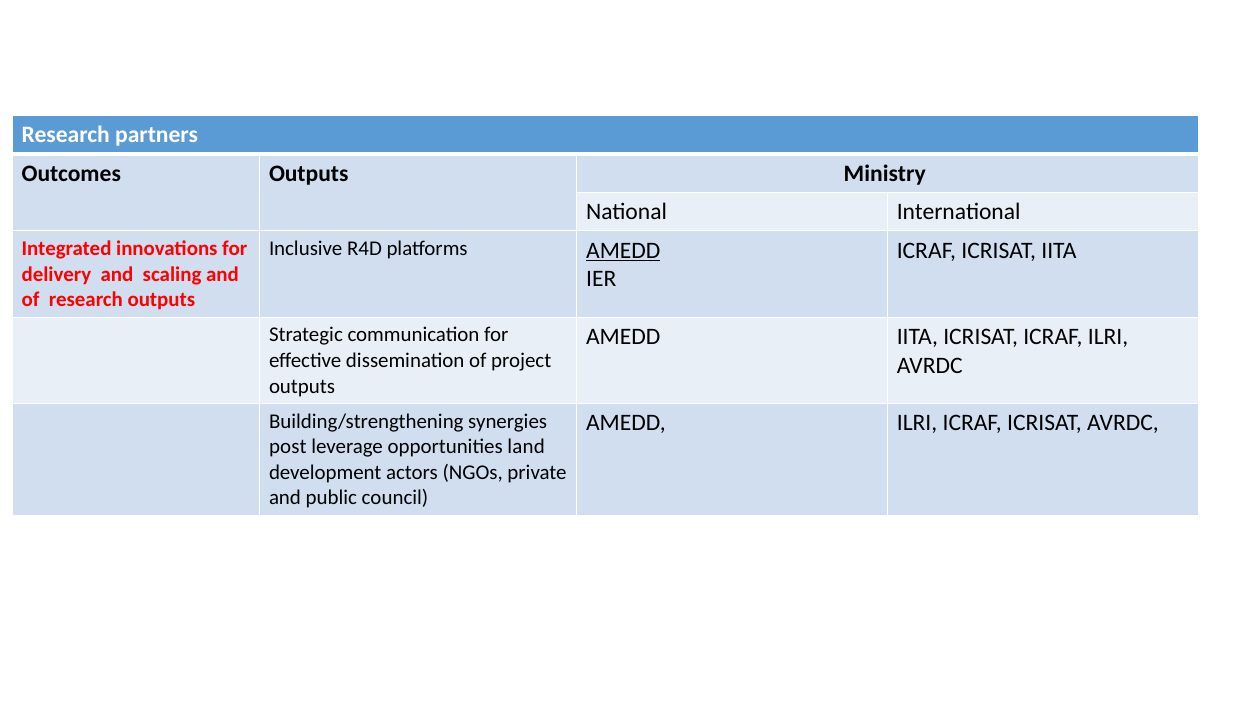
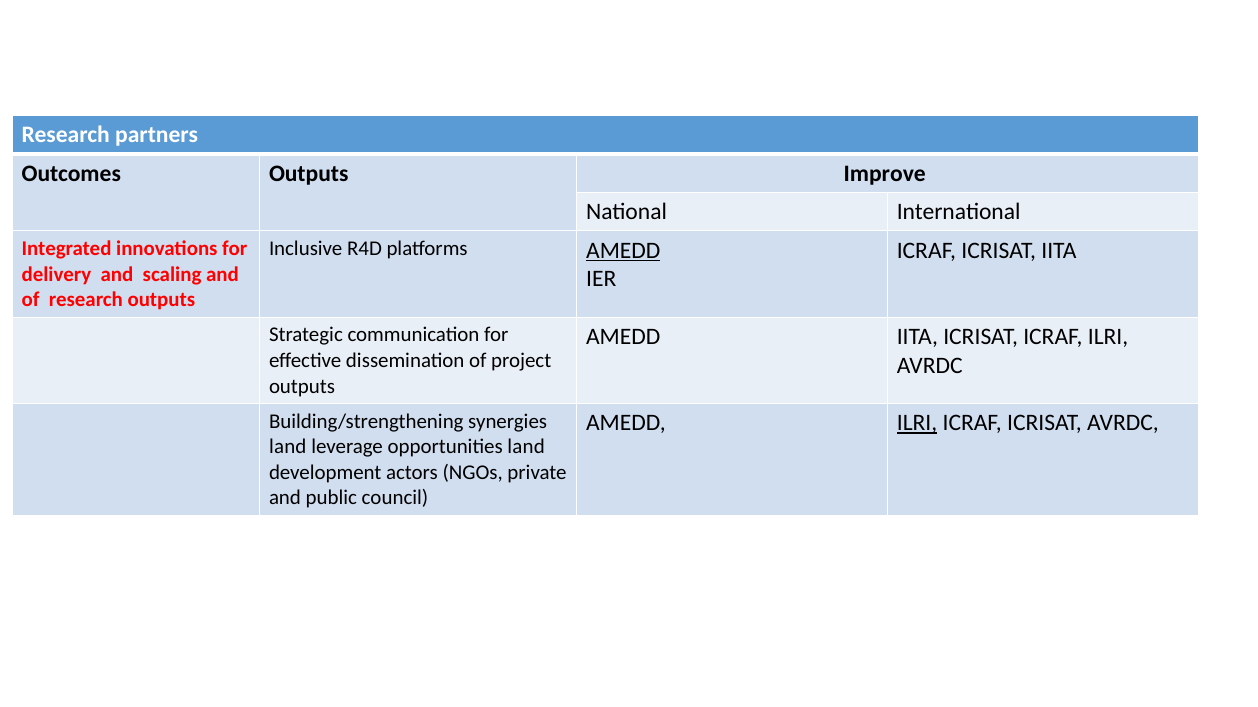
Ministry: Ministry -> Improve
ILRI at (917, 423) underline: none -> present
post at (288, 447): post -> land
